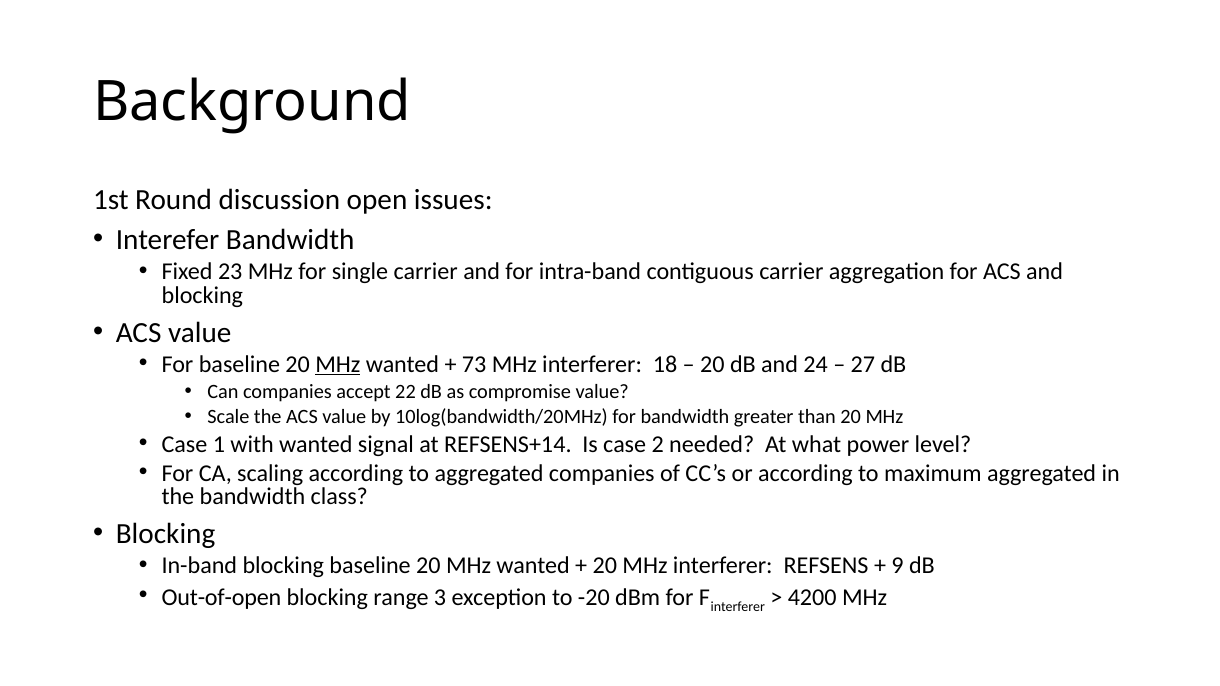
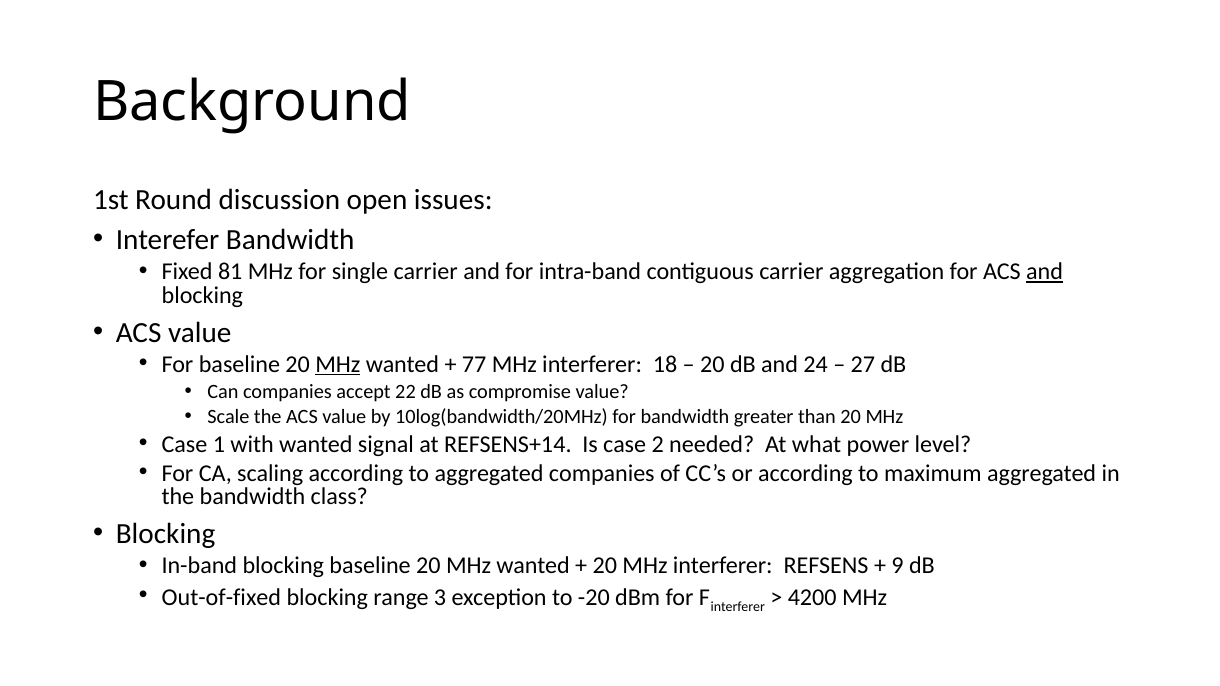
23: 23 -> 81
and at (1045, 272) underline: none -> present
73: 73 -> 77
Out-of-open: Out-of-open -> Out-of-fixed
